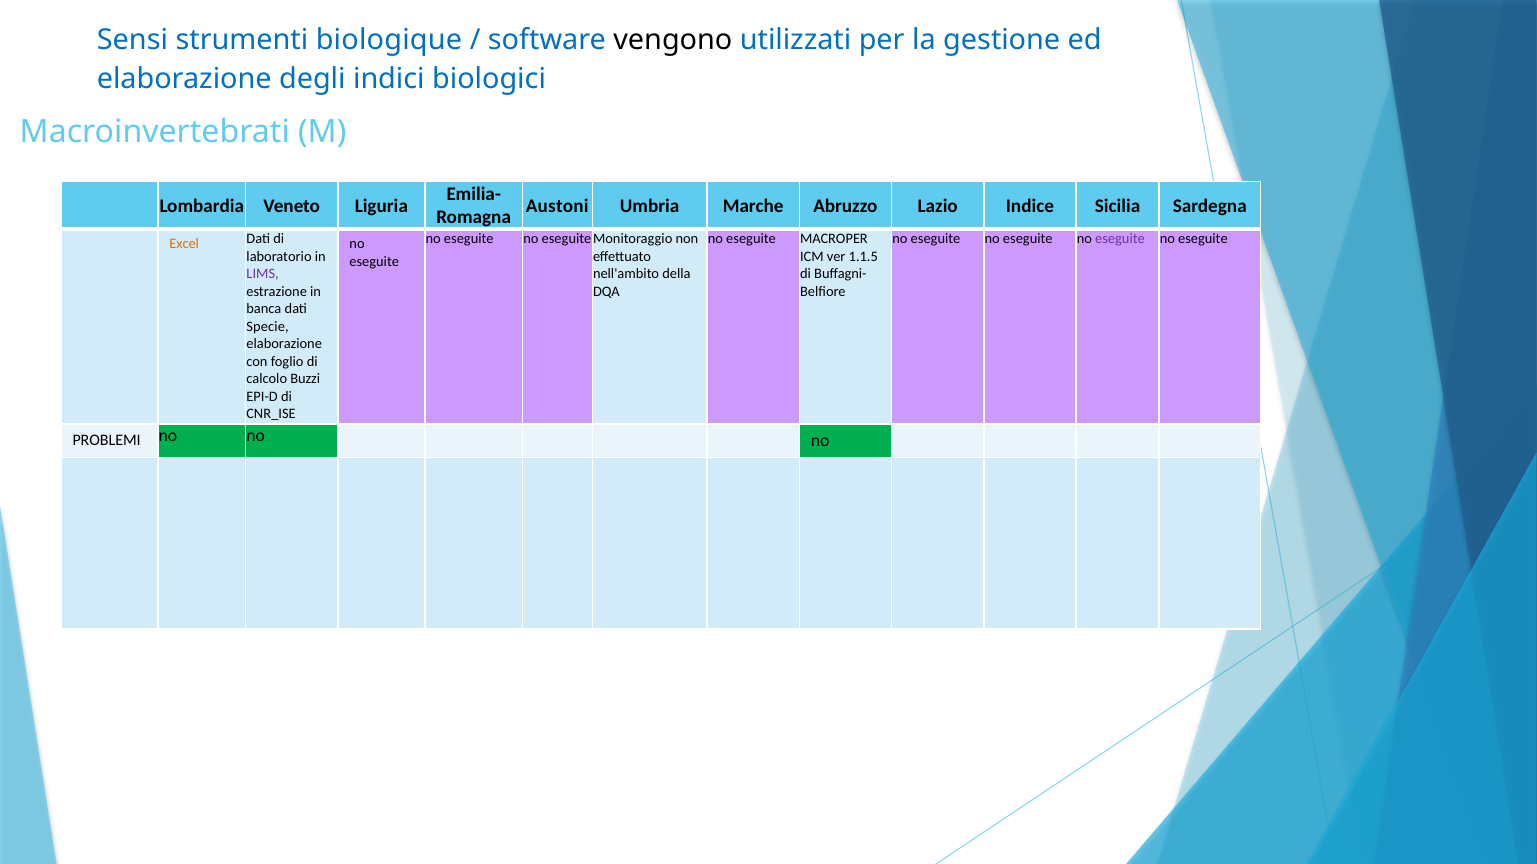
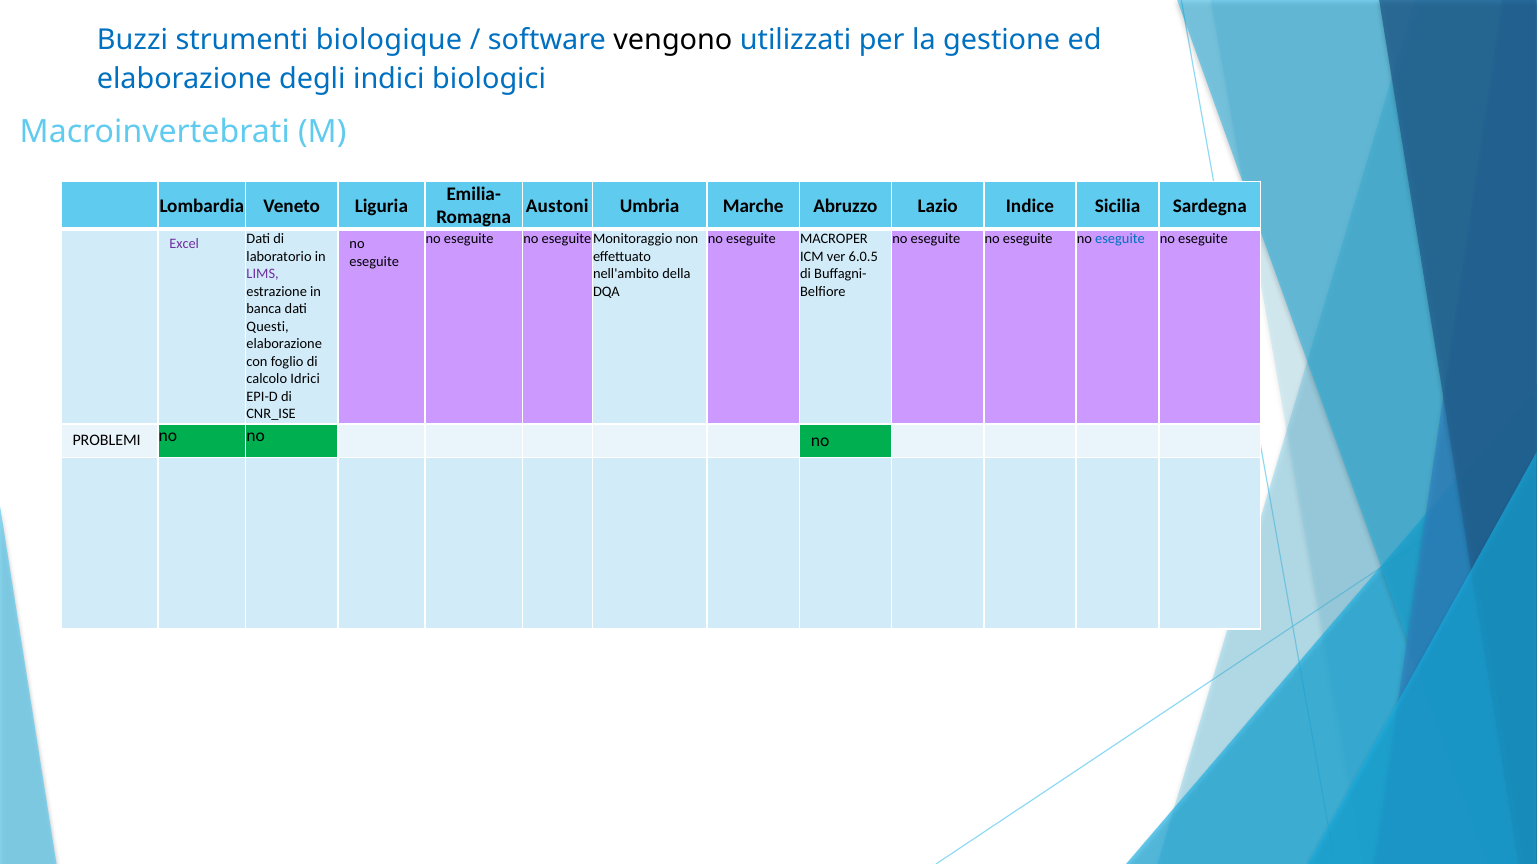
Sensi: Sensi -> Buzzi
eseguite at (1120, 239) colour: purple -> blue
Excel colour: orange -> purple
1.1.5: 1.1.5 -> 6.0.5
Specie: Specie -> Questi
Buzzi: Buzzi -> Idrici
